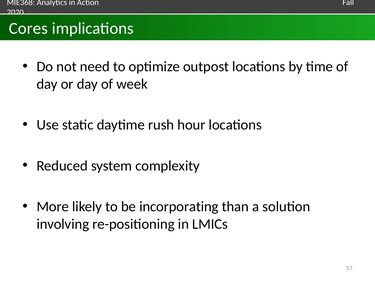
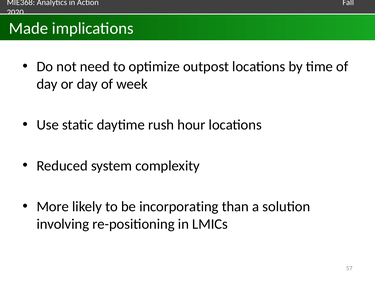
Cores: Cores -> Made
